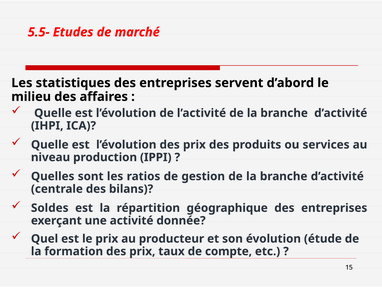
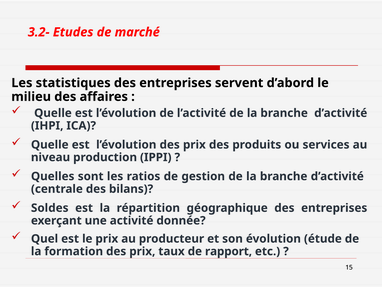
5.5-: 5.5- -> 3.2-
compte: compte -> rapport
